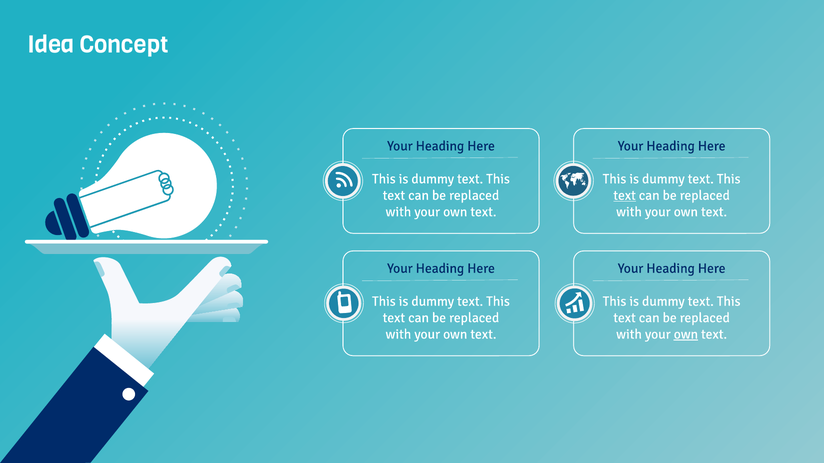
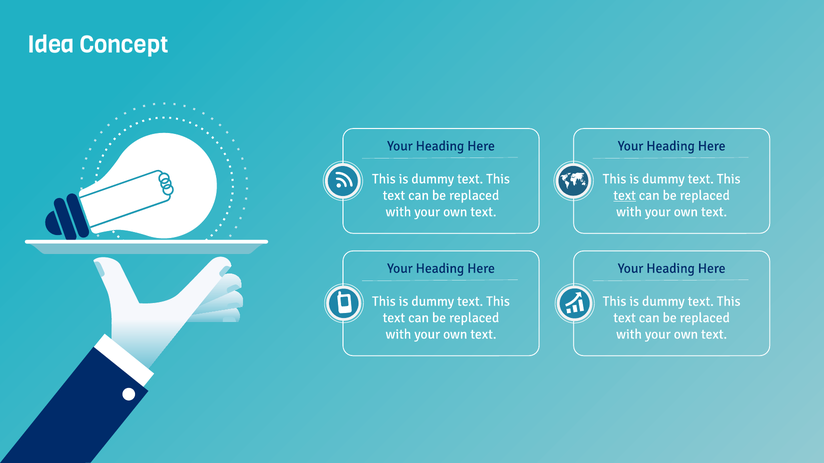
own at (686, 334) underline: present -> none
